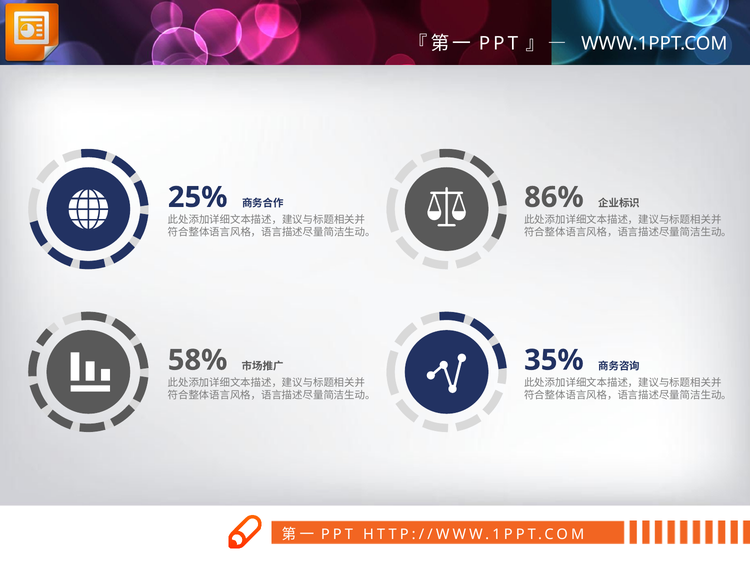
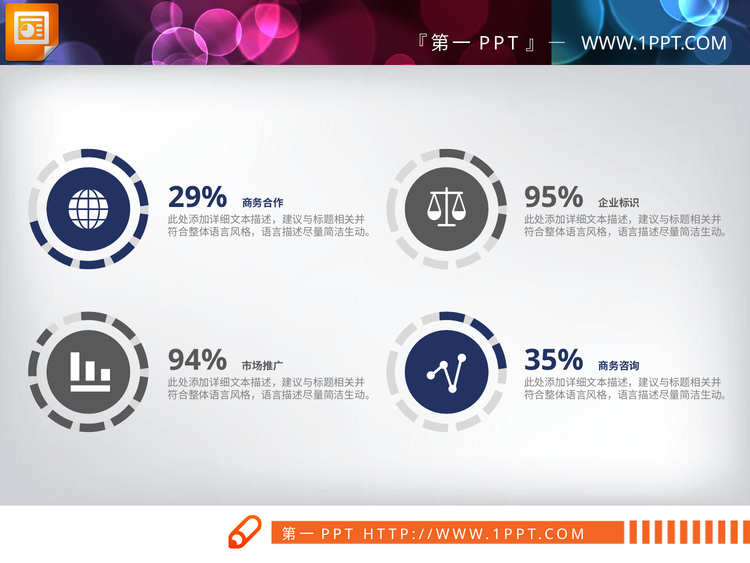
25%: 25% -> 29%
86%: 86% -> 95%
58%: 58% -> 94%
